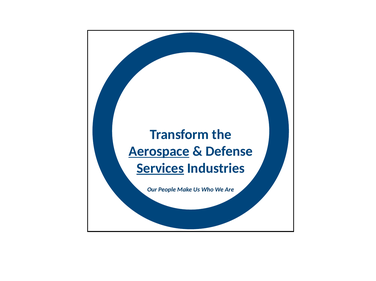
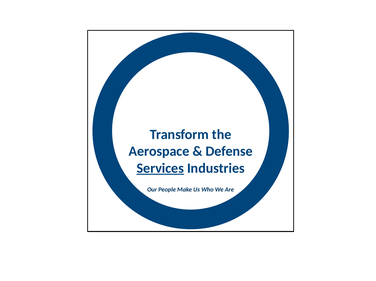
Aerospace underline: present -> none
